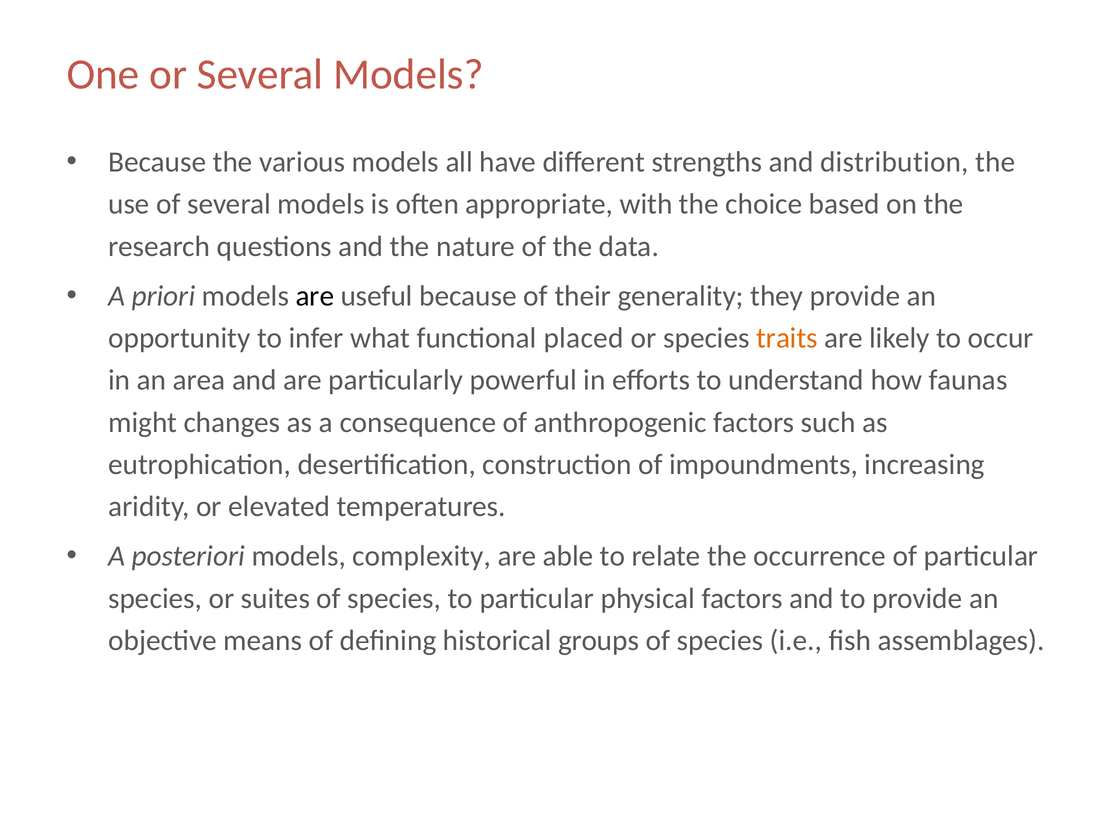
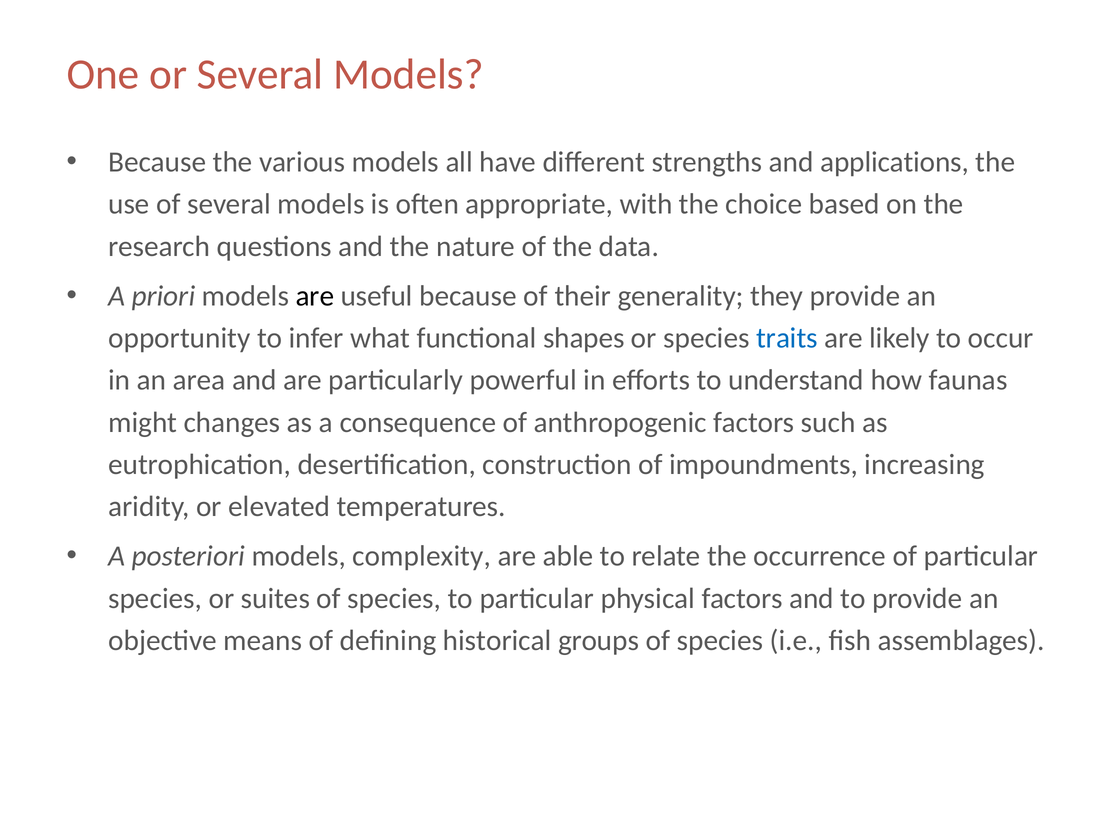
distribution: distribution -> applications
placed: placed -> shapes
traits colour: orange -> blue
